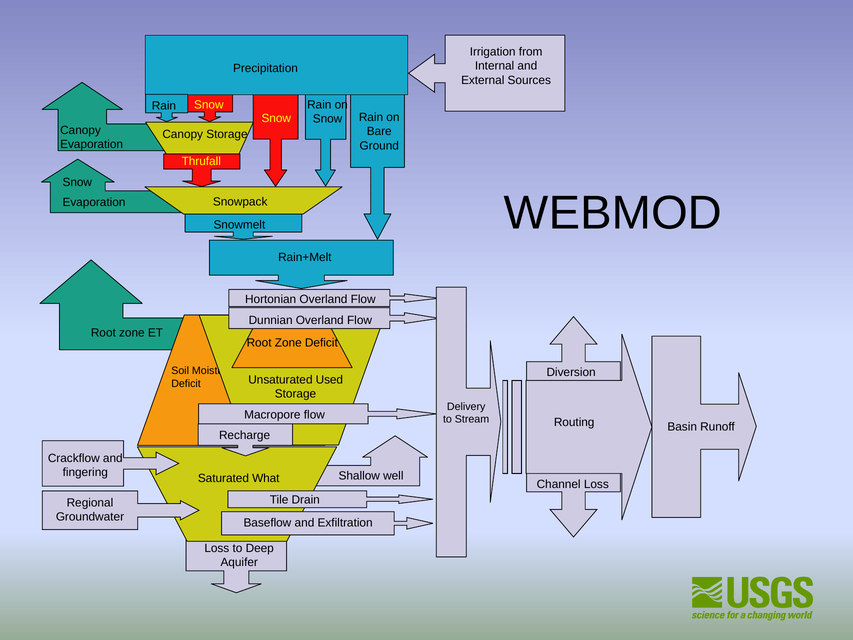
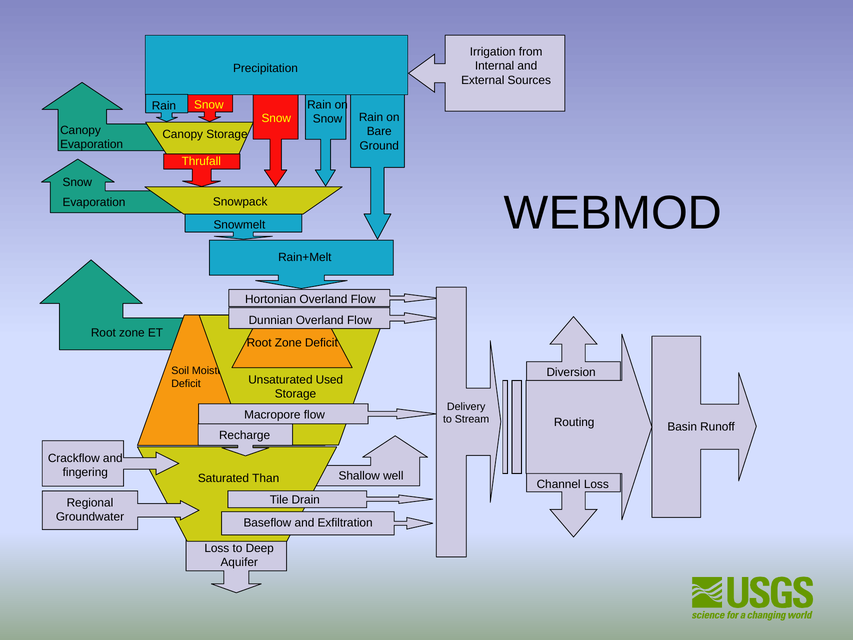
What: What -> Than
